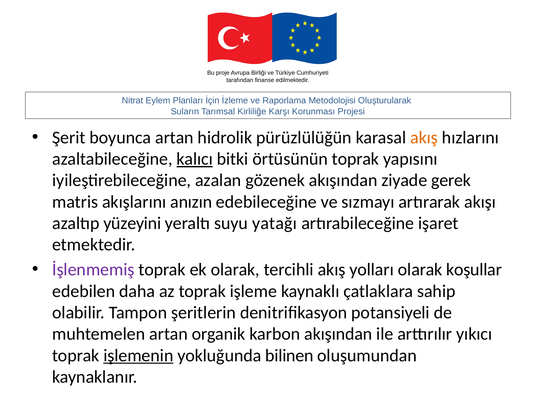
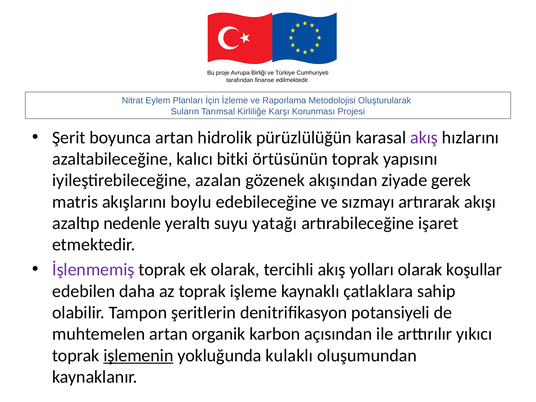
akış at (424, 138) colour: orange -> purple
kalıcı underline: present -> none
anızın: anızın -> boylu
yüzeyini: yüzeyini -> nedenle
karbon akışından: akışından -> açısından
bilinen: bilinen -> kulaklı
